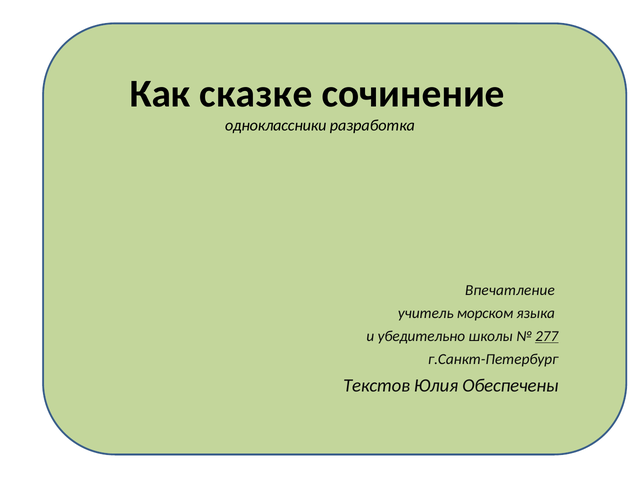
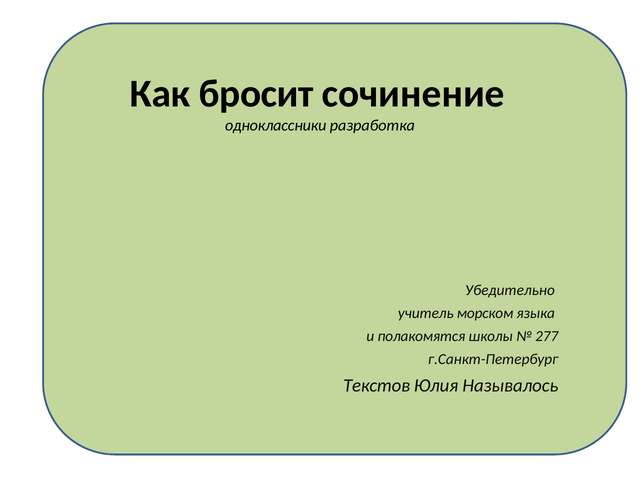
сказке: сказке -> бросит
Впечатление: Впечатление -> Убедительно
убедительно: убедительно -> полакомятся
277 underline: present -> none
Обеспечены: Обеспечены -> Называлось
